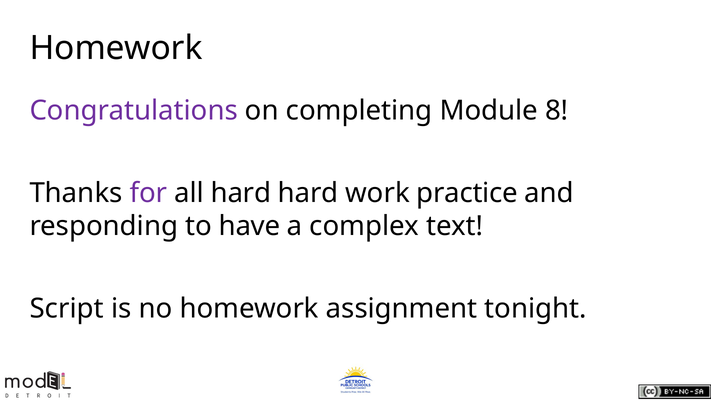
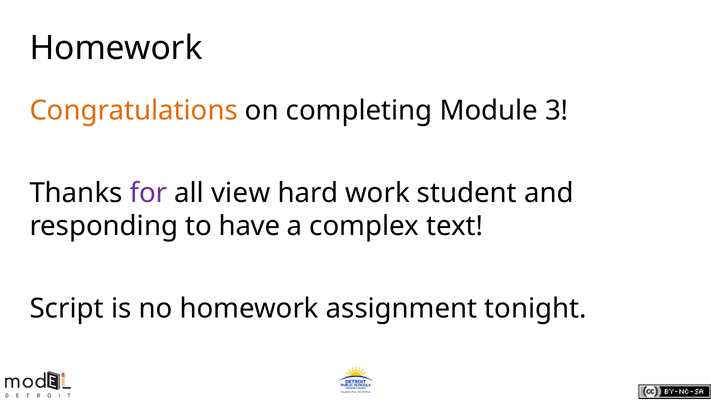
Congratulations colour: purple -> orange
8: 8 -> 3
all hard: hard -> view
practice: practice -> student
